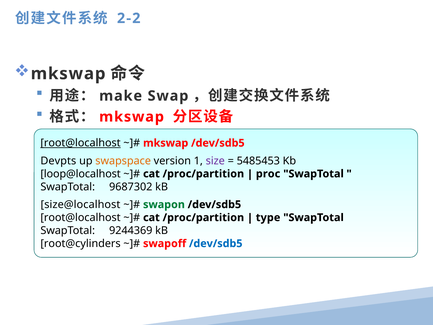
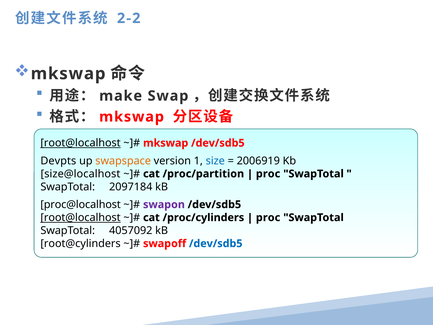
size colour: purple -> blue
5485453: 5485453 -> 2006919
loop@localhost: loop@localhost -> size@localhost
9687302: 9687302 -> 2097184
size@localhost: size@localhost -> proc@localhost
swapon colour: green -> purple
root@localhost at (81, 217) underline: none -> present
/proc/partition at (203, 217): /proc/partition -> /proc/cylinders
type at (268, 217): type -> proc
9244369: 9244369 -> 4057092
